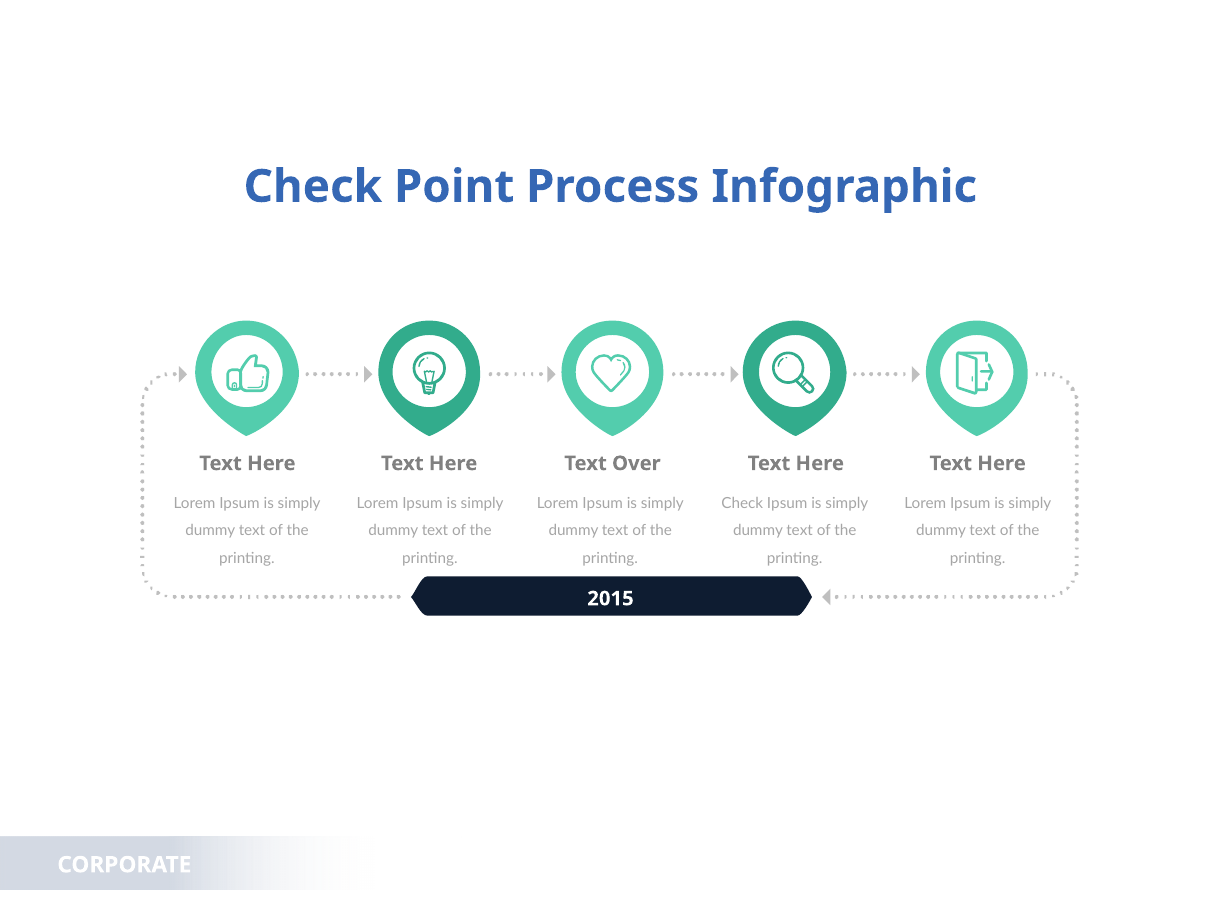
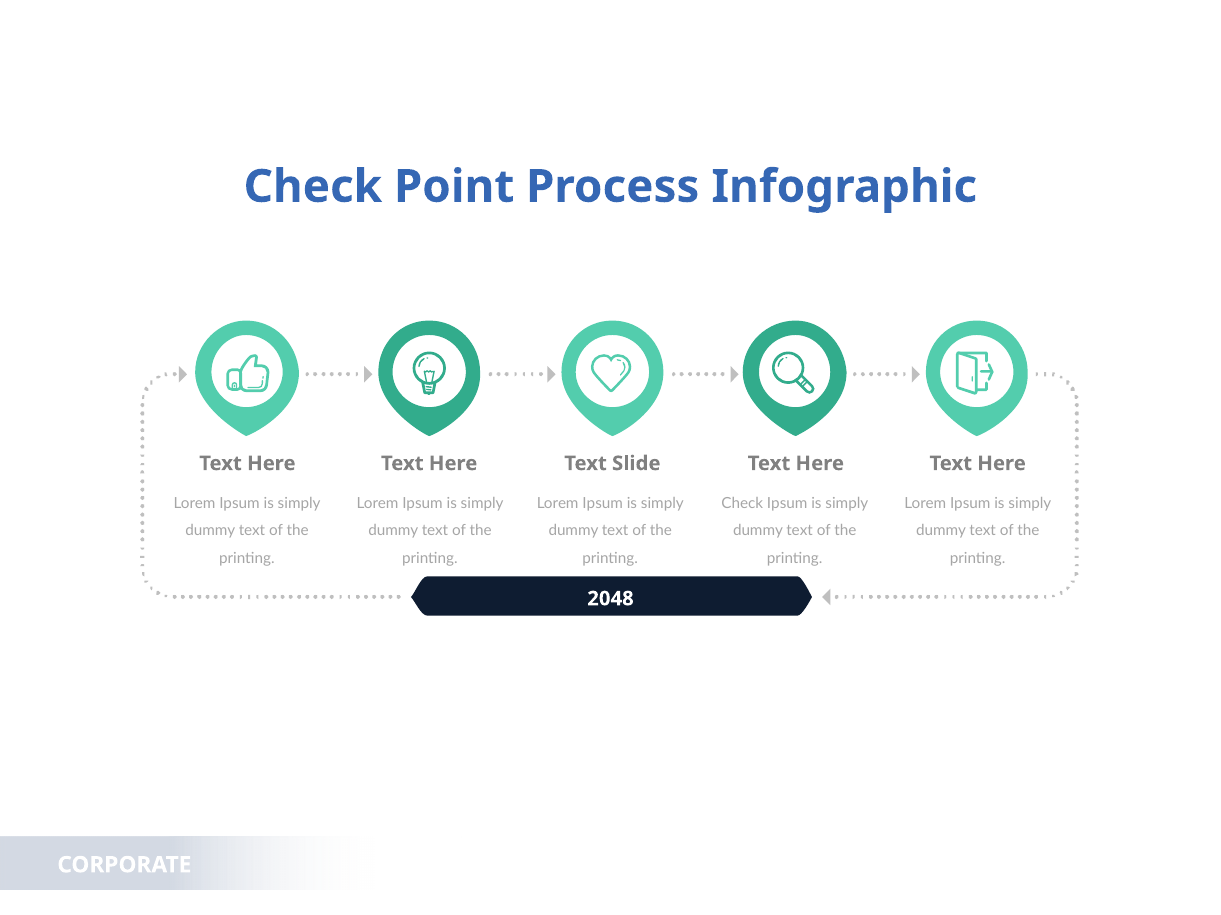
Over: Over -> Slide
2015: 2015 -> 2048
